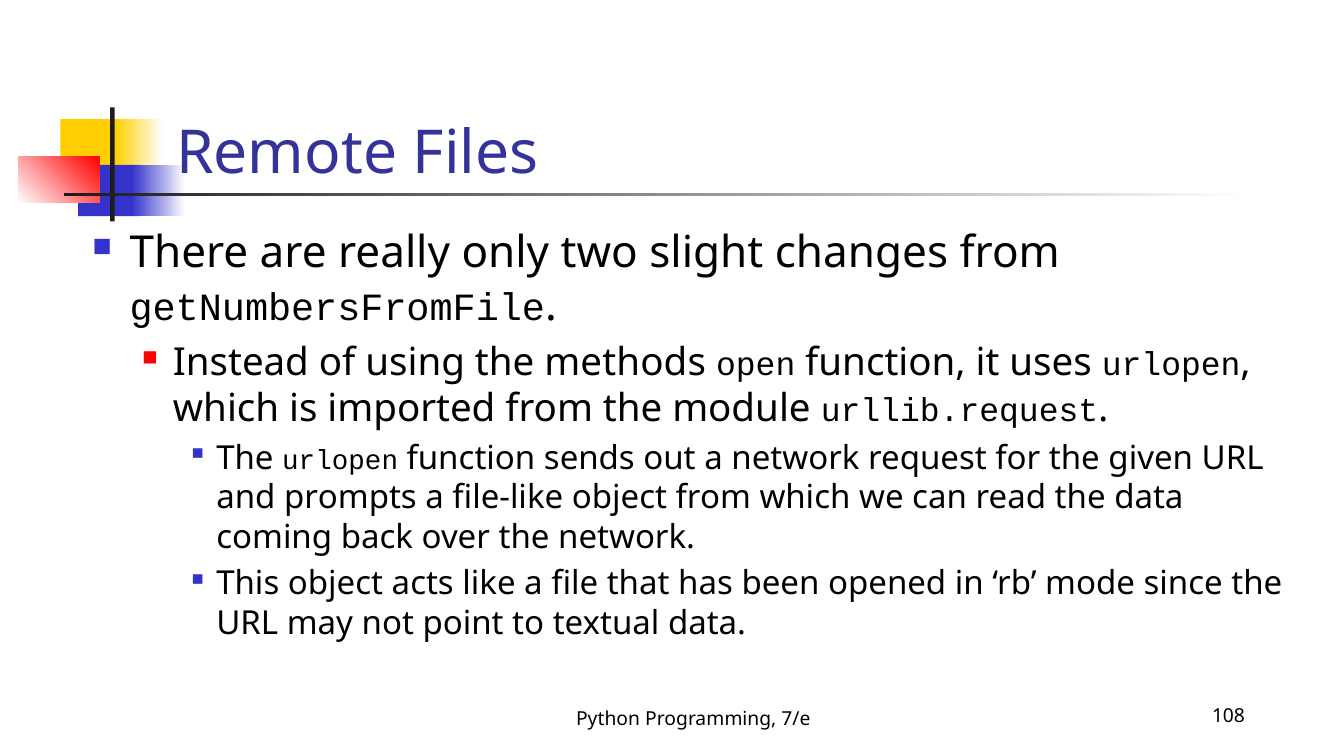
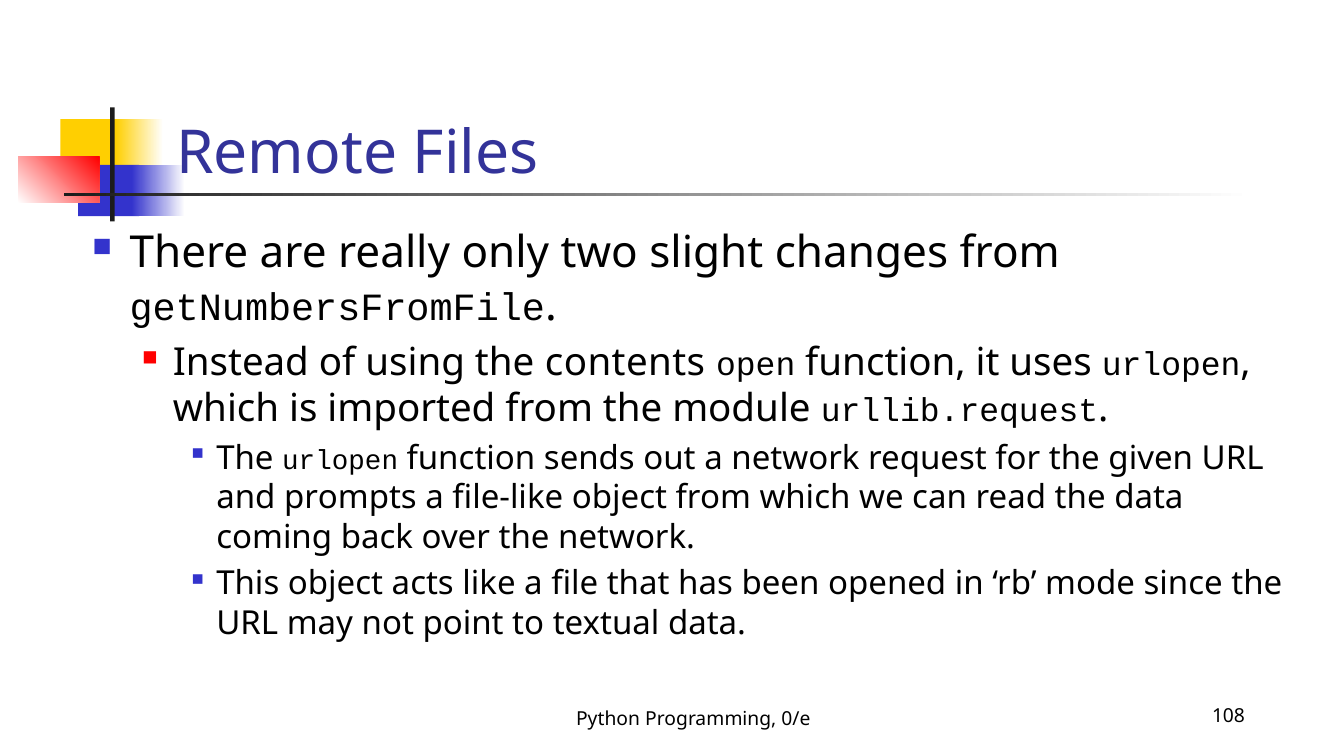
methods: methods -> contents
7/e: 7/e -> 0/e
